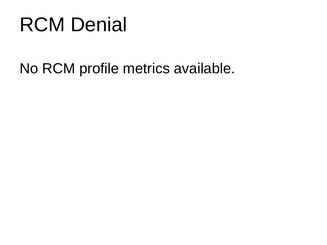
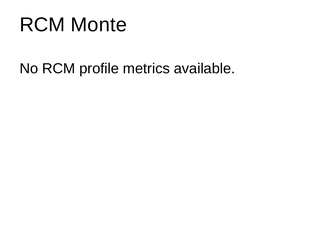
Denial: Denial -> Monte
